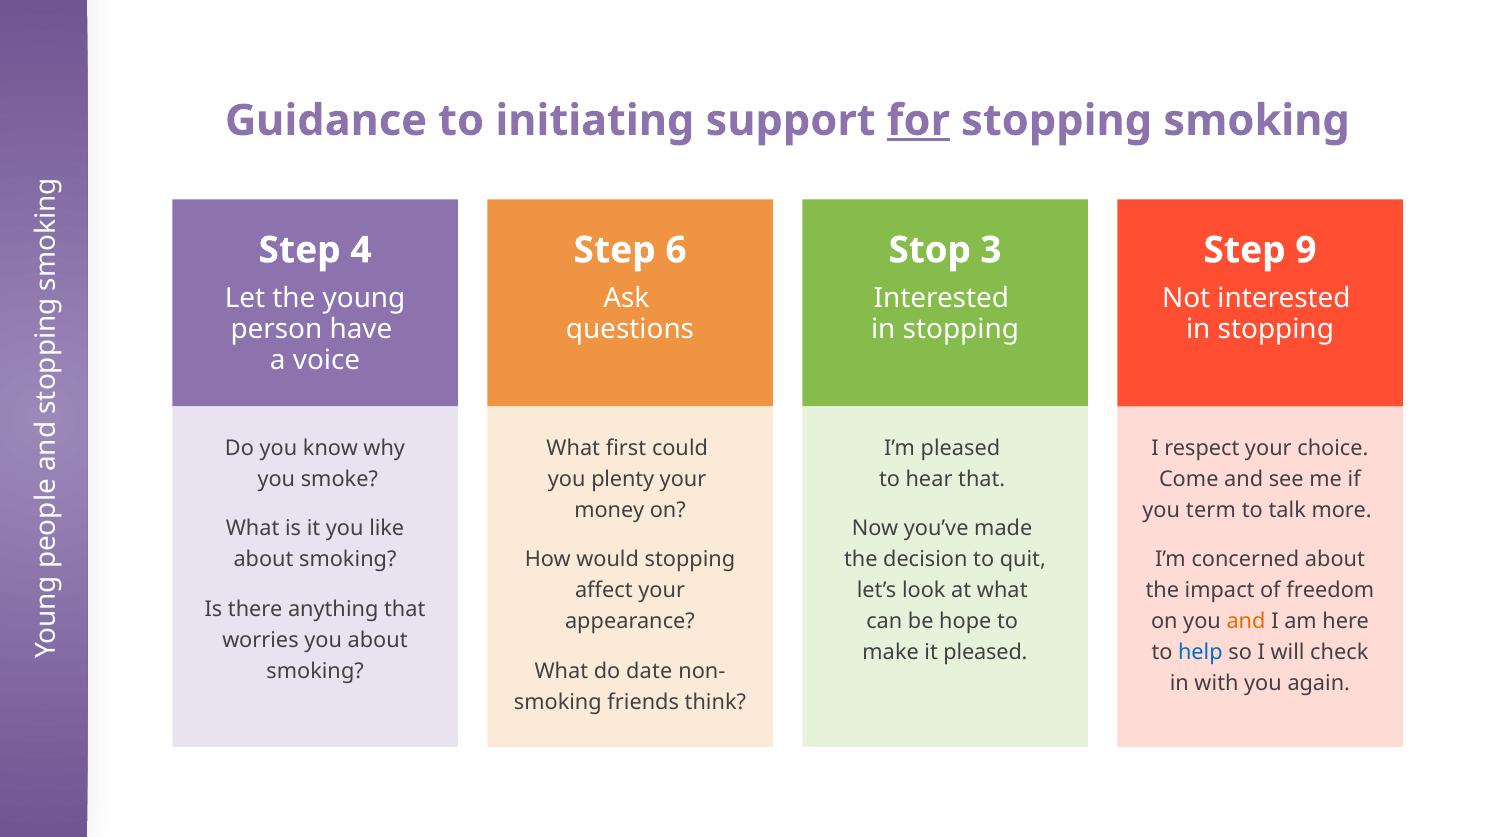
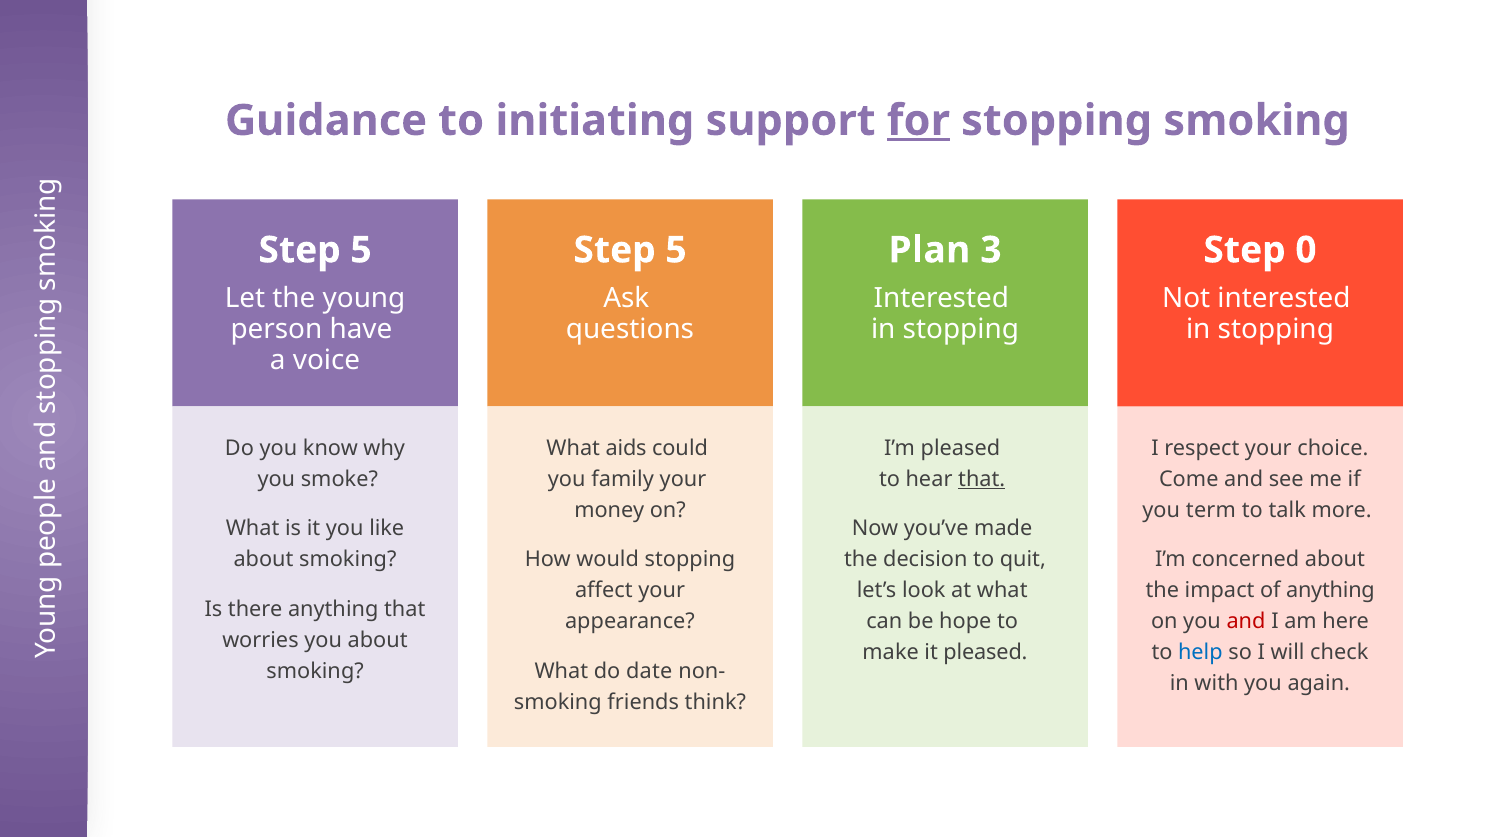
4 at (361, 250): 4 -> 5
6 at (676, 250): 6 -> 5
Stop: Stop -> Plan
9: 9 -> 0
first: first -> aids
plenty: plenty -> family
that at (982, 479) underline: none -> present
of freedom: freedom -> anything
and at (1246, 622) colour: orange -> red
